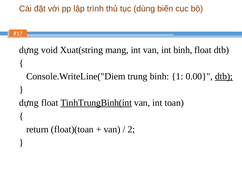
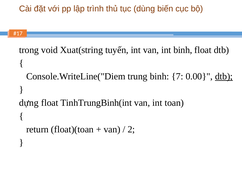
dựng at (29, 50): dựng -> trong
mang: mang -> tuyến
1: 1 -> 7
TinhTrungBinh(int underline: present -> none
